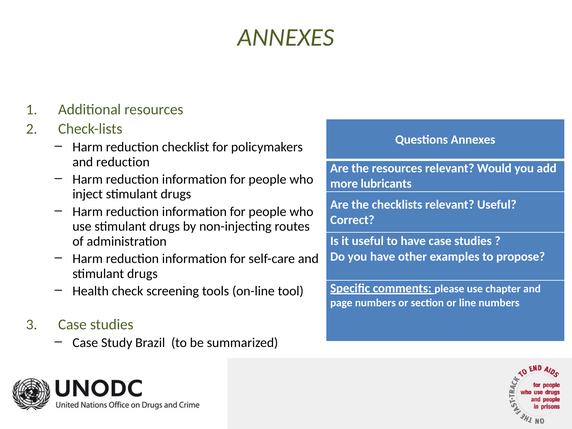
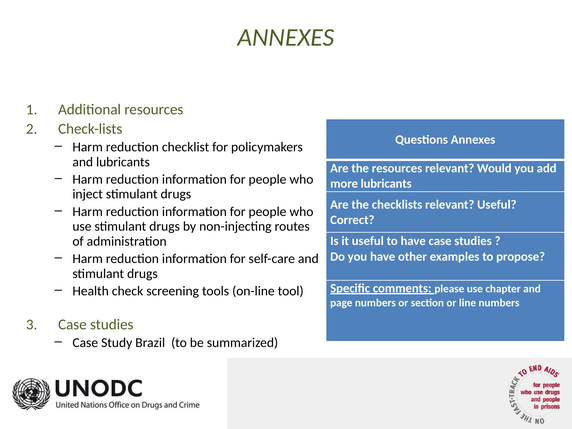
and reduction: reduction -> lubricants
